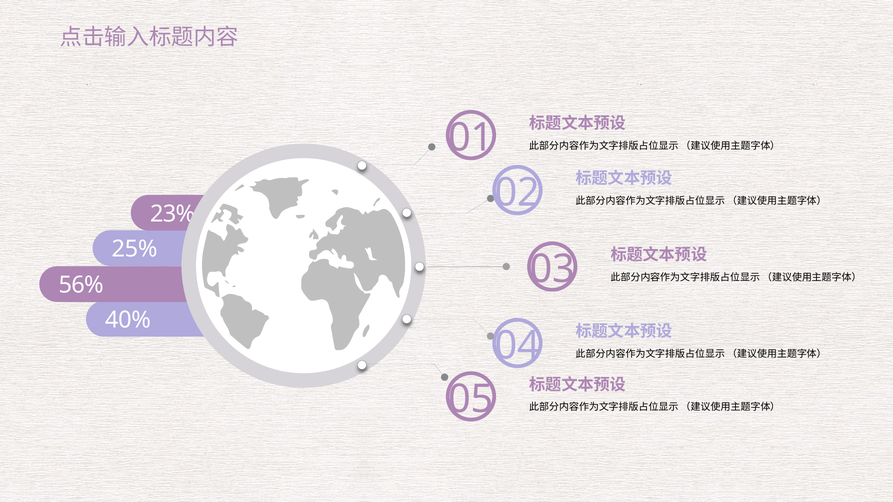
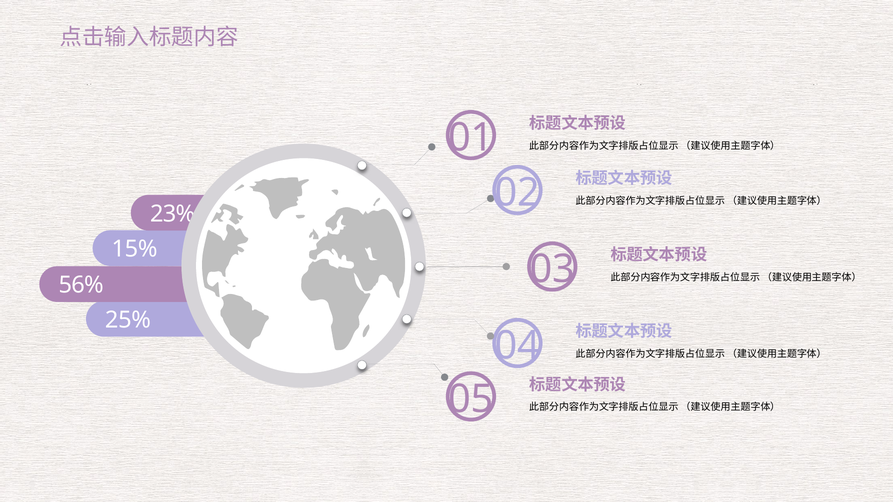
25%: 25% -> 15%
40%: 40% -> 25%
